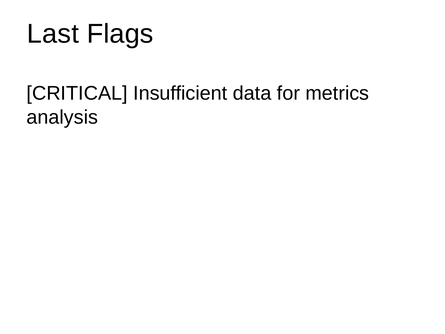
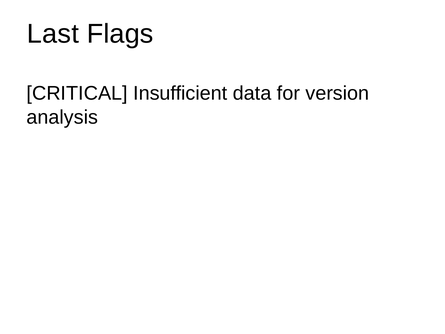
metrics: metrics -> version
